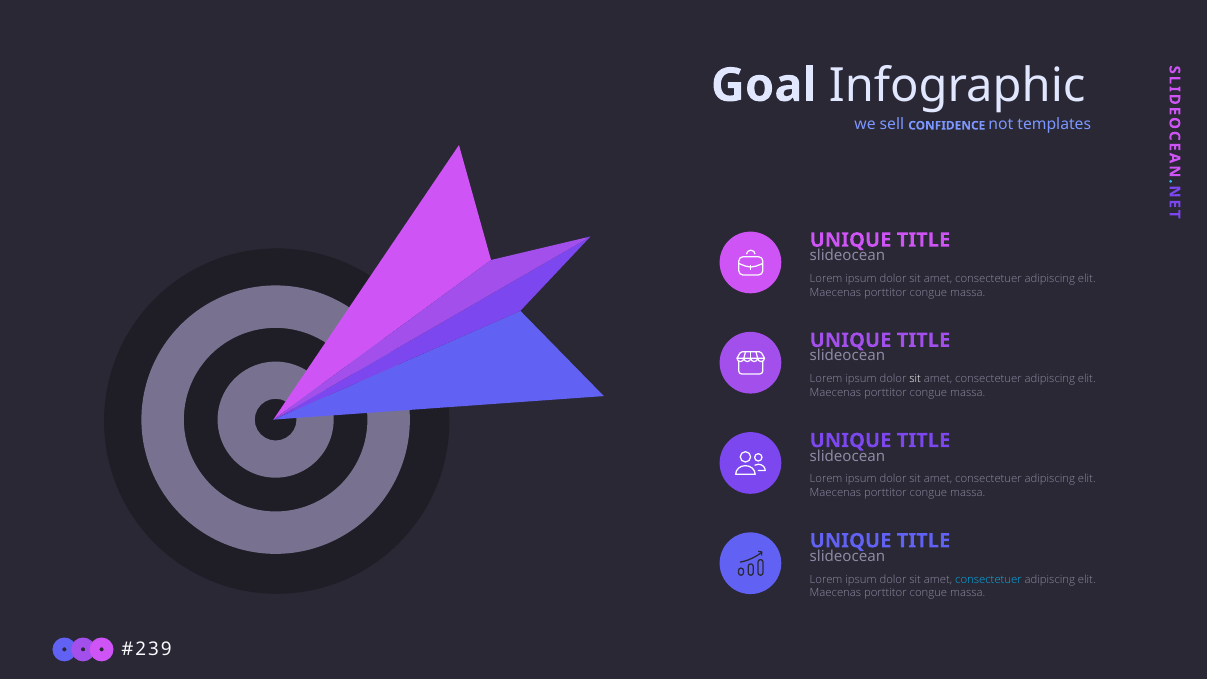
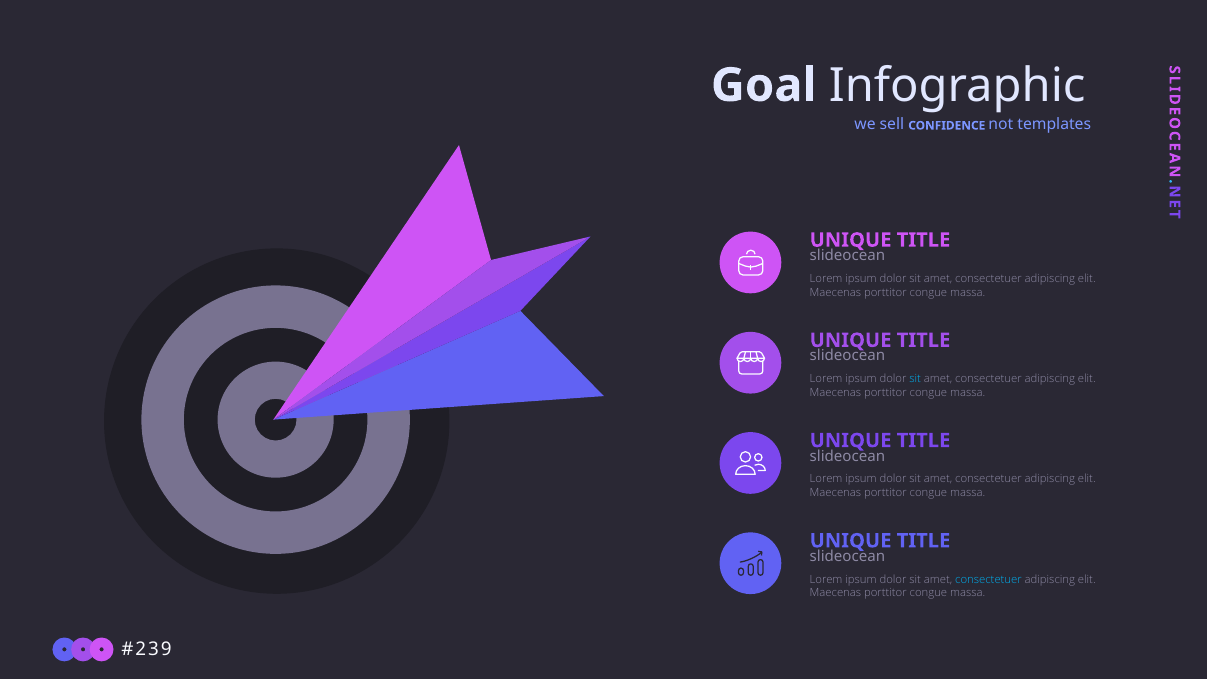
sit at (915, 379) colour: white -> light blue
